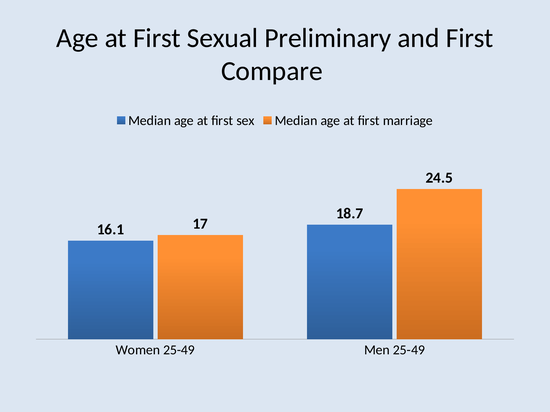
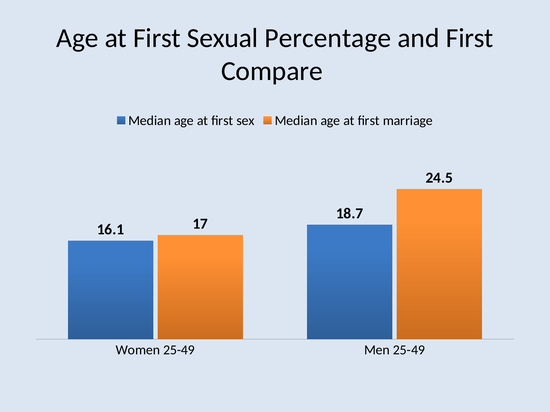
Preliminary: Preliminary -> Percentage
